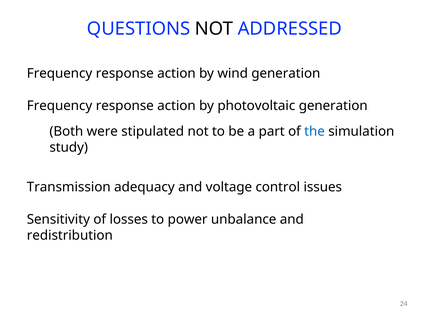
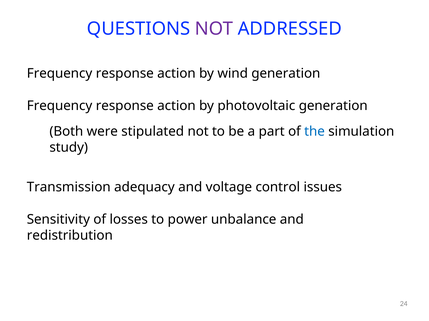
NOT at (214, 29) colour: black -> purple
